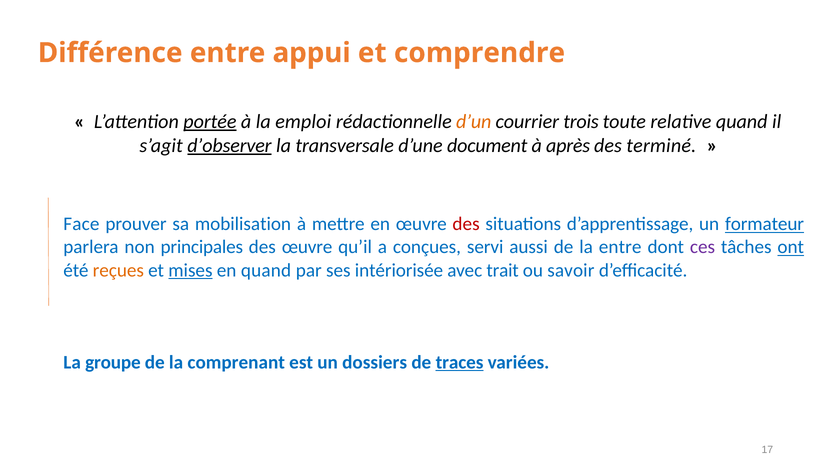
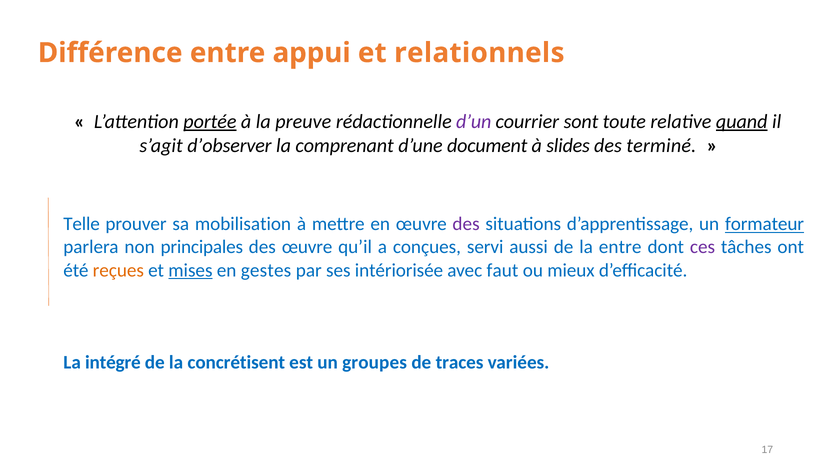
comprendre: comprendre -> relationnels
emploi: emploi -> preuve
d’un colour: orange -> purple
trois: trois -> sont
quand at (742, 122) underline: none -> present
d’observer underline: present -> none
transversale: transversale -> comprenant
après: après -> slides
Face at (81, 224): Face -> Telle
des at (466, 224) colour: red -> purple
ont underline: present -> none
en quand: quand -> gestes
trait: trait -> faut
ou savoir: savoir -> mieux
groupe: groupe -> intégré
comprenant: comprenant -> concrétisent
dossiers: dossiers -> groupes
traces underline: present -> none
